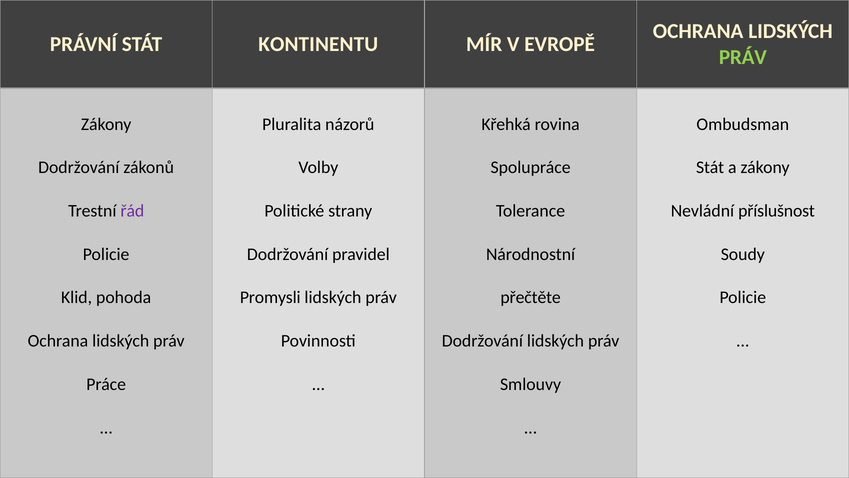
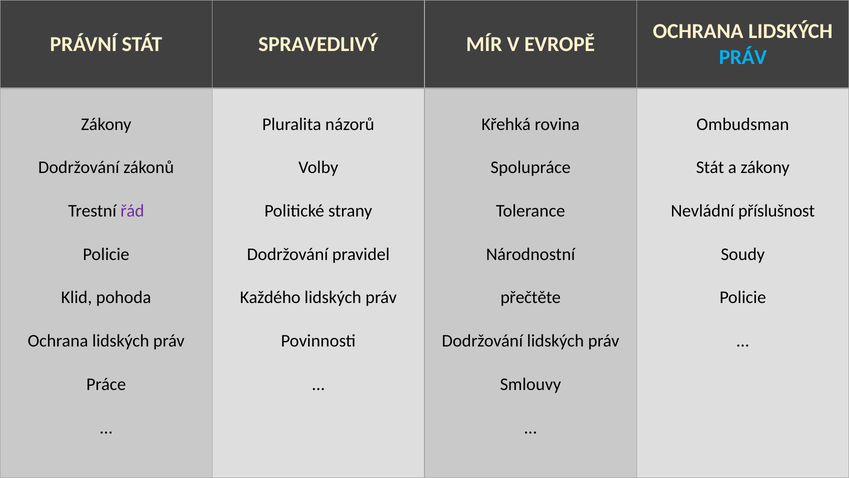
KONTINENTU: KONTINENTU -> SPRAVEDLIVÝ
PRÁV at (743, 57) colour: light green -> light blue
Promysli: Promysli -> Každého
